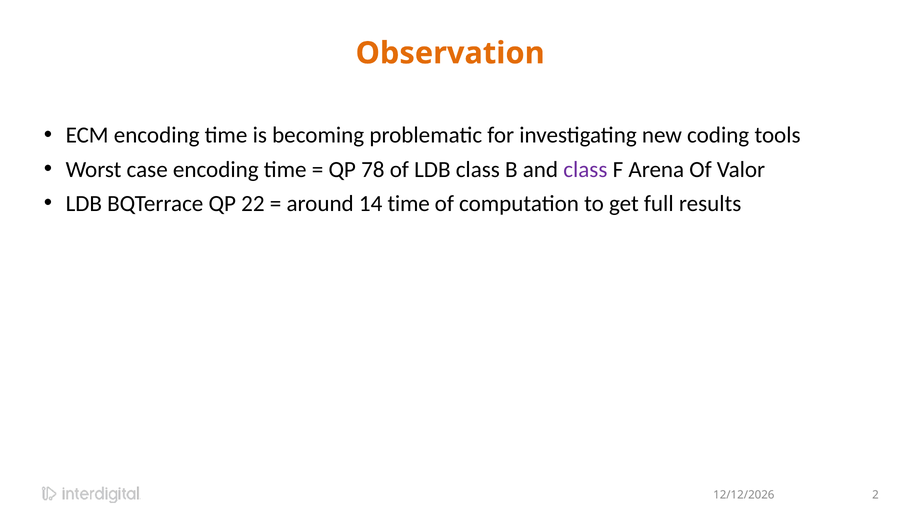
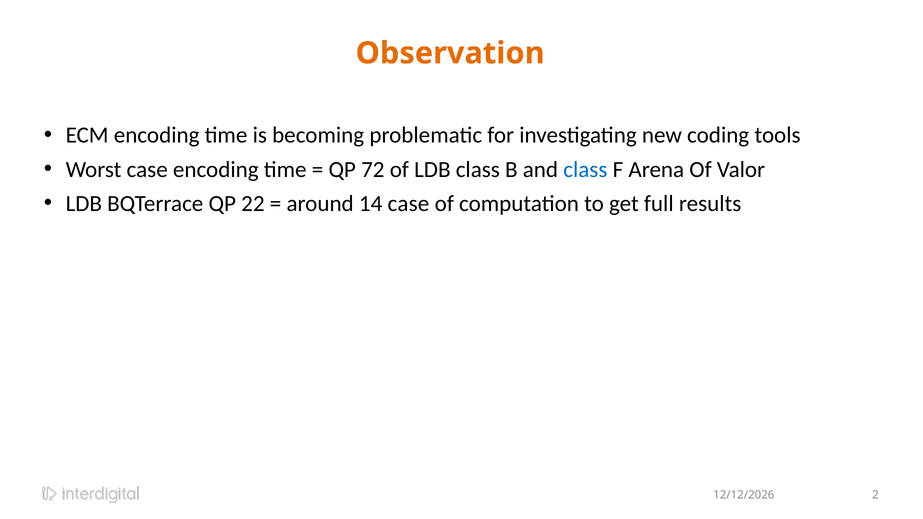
78: 78 -> 72
class at (585, 169) colour: purple -> blue
14 time: time -> case
